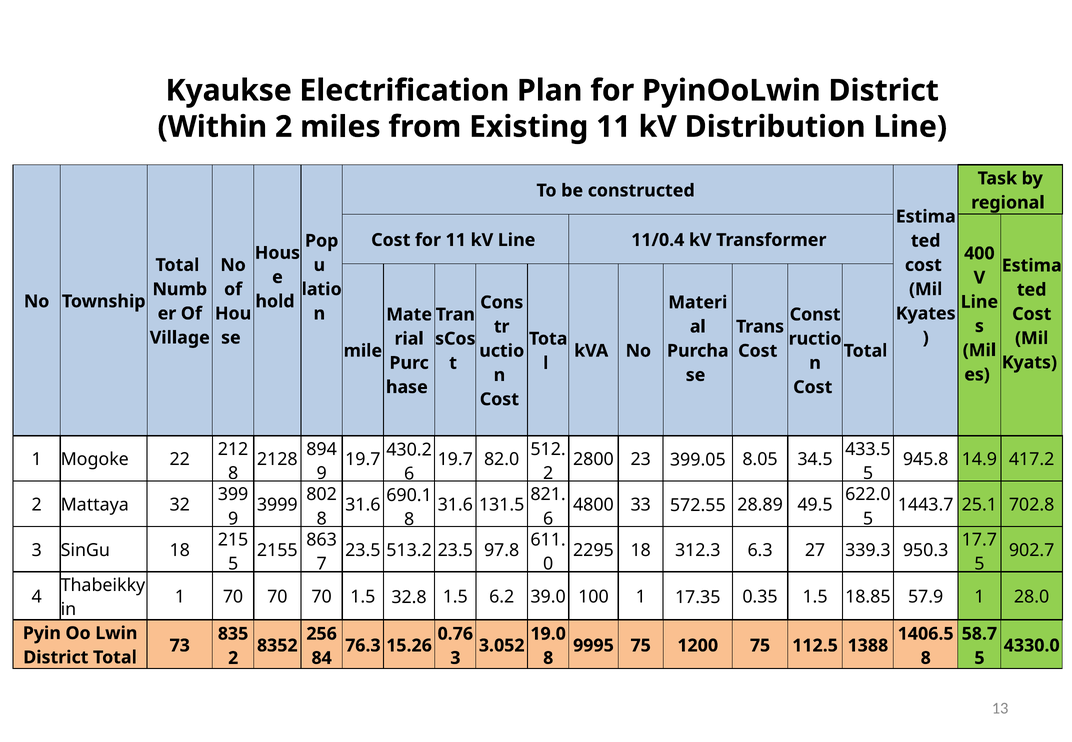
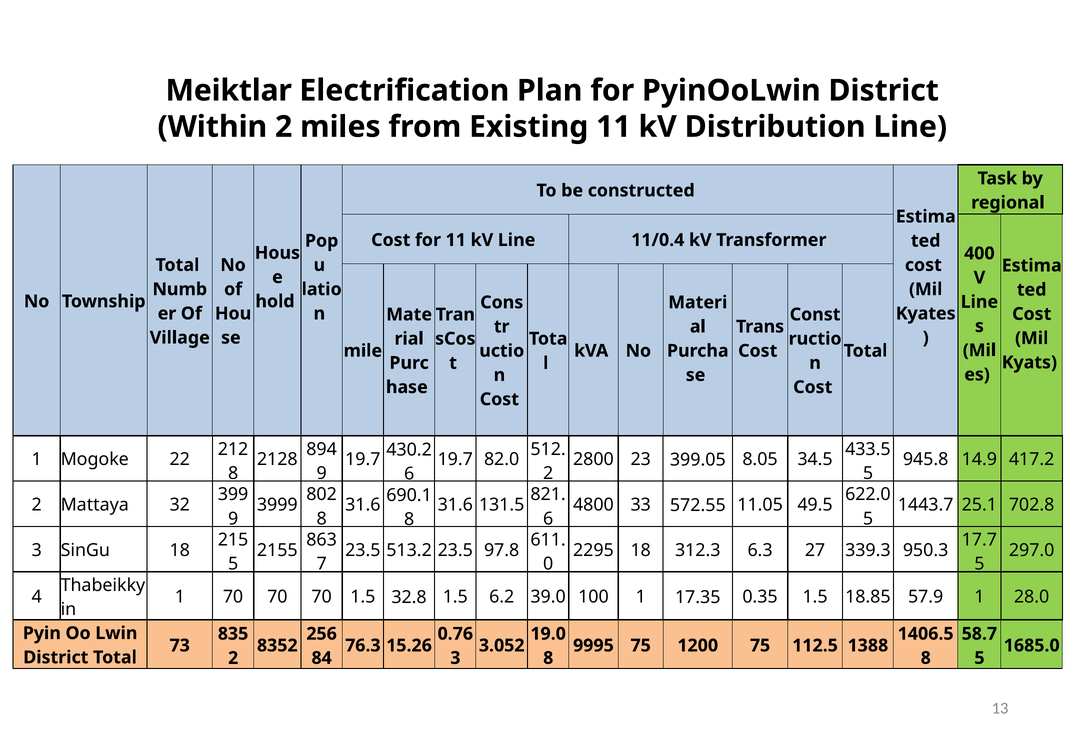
Kyaukse: Kyaukse -> Meiktlar
28.89: 28.89 -> 11.05
902.7: 902.7 -> 297.0
4330.0: 4330.0 -> 1685.0
